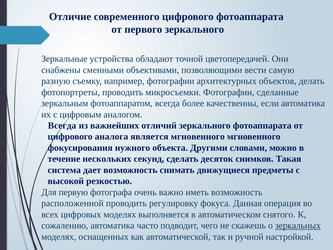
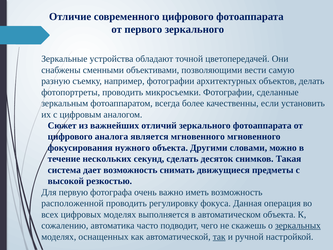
если автоматика: автоматика -> установить
Всегда at (62, 125): Всегда -> Сюжет
автоматическом снятого: снятого -> объекта
так underline: none -> present
